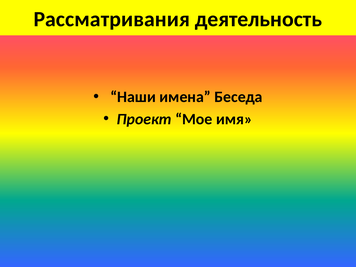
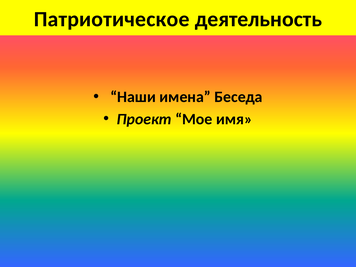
Рассматривания: Рассматривания -> Патриотическое
